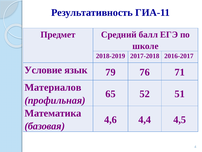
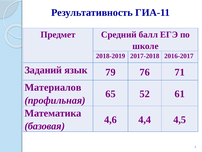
Условие: Условие -> Заданий
51: 51 -> 61
